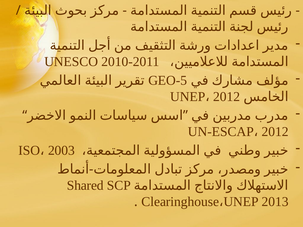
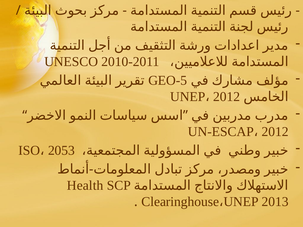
2003: 2003 -> 2053
Shared: Shared -> Health
